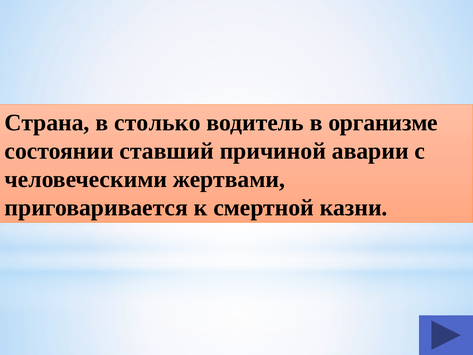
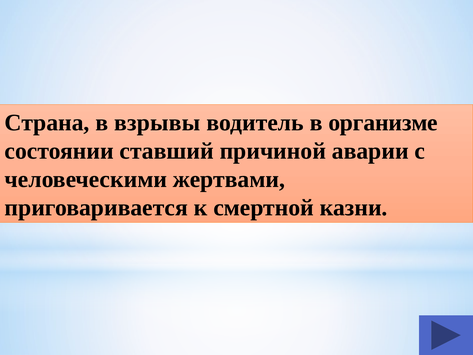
столько: столько -> взрывы
